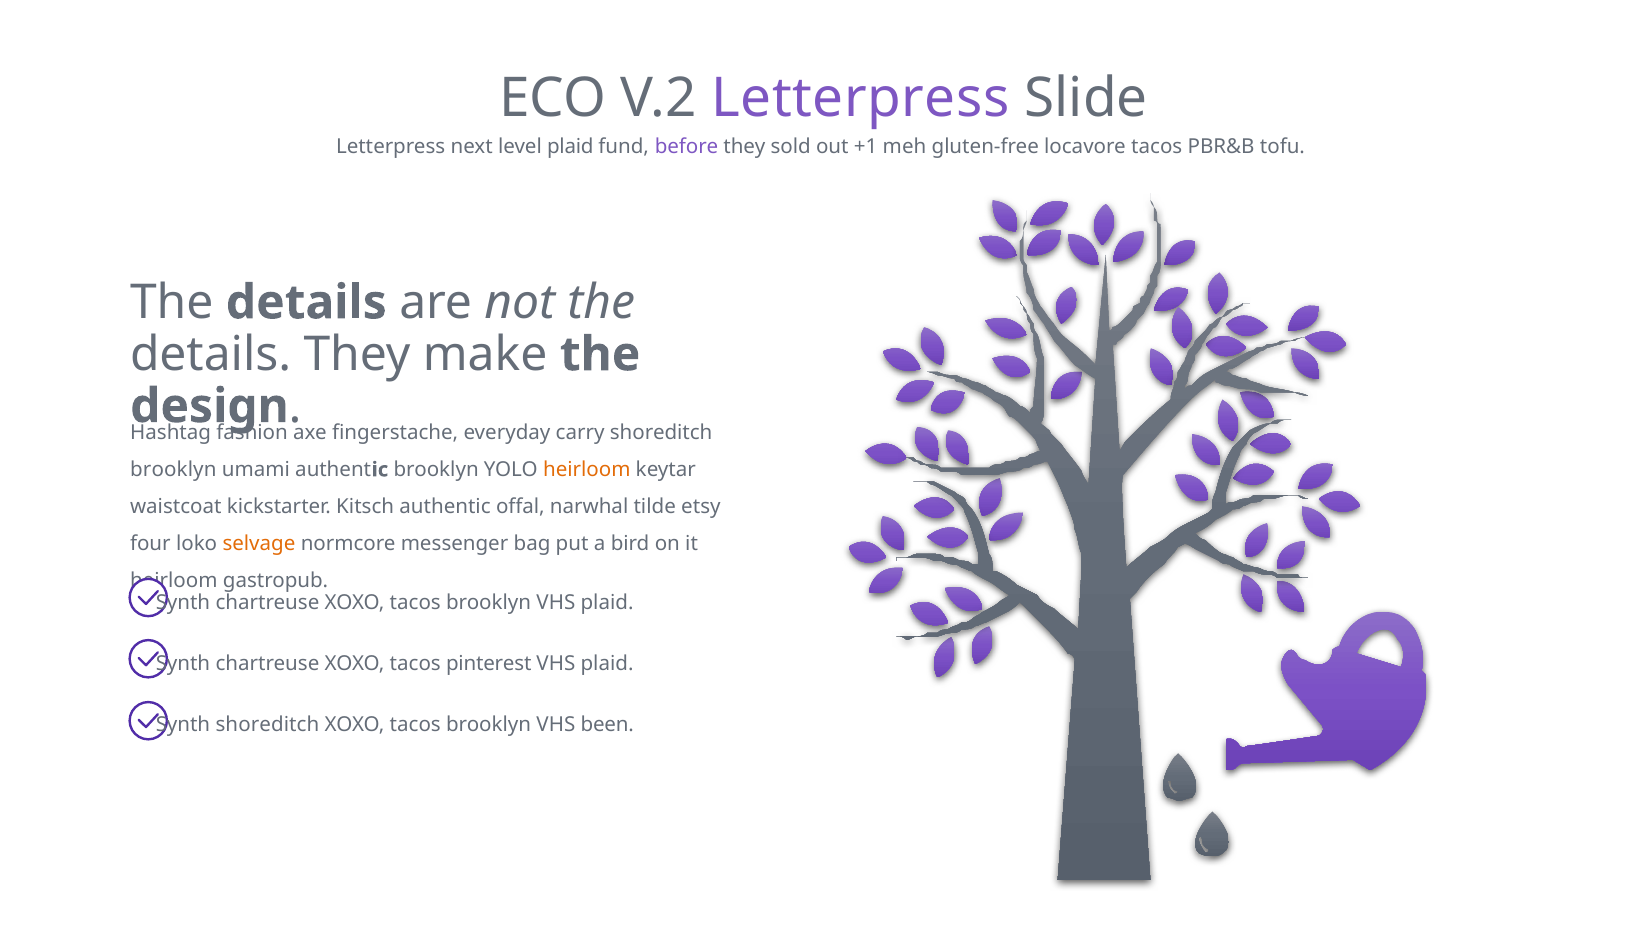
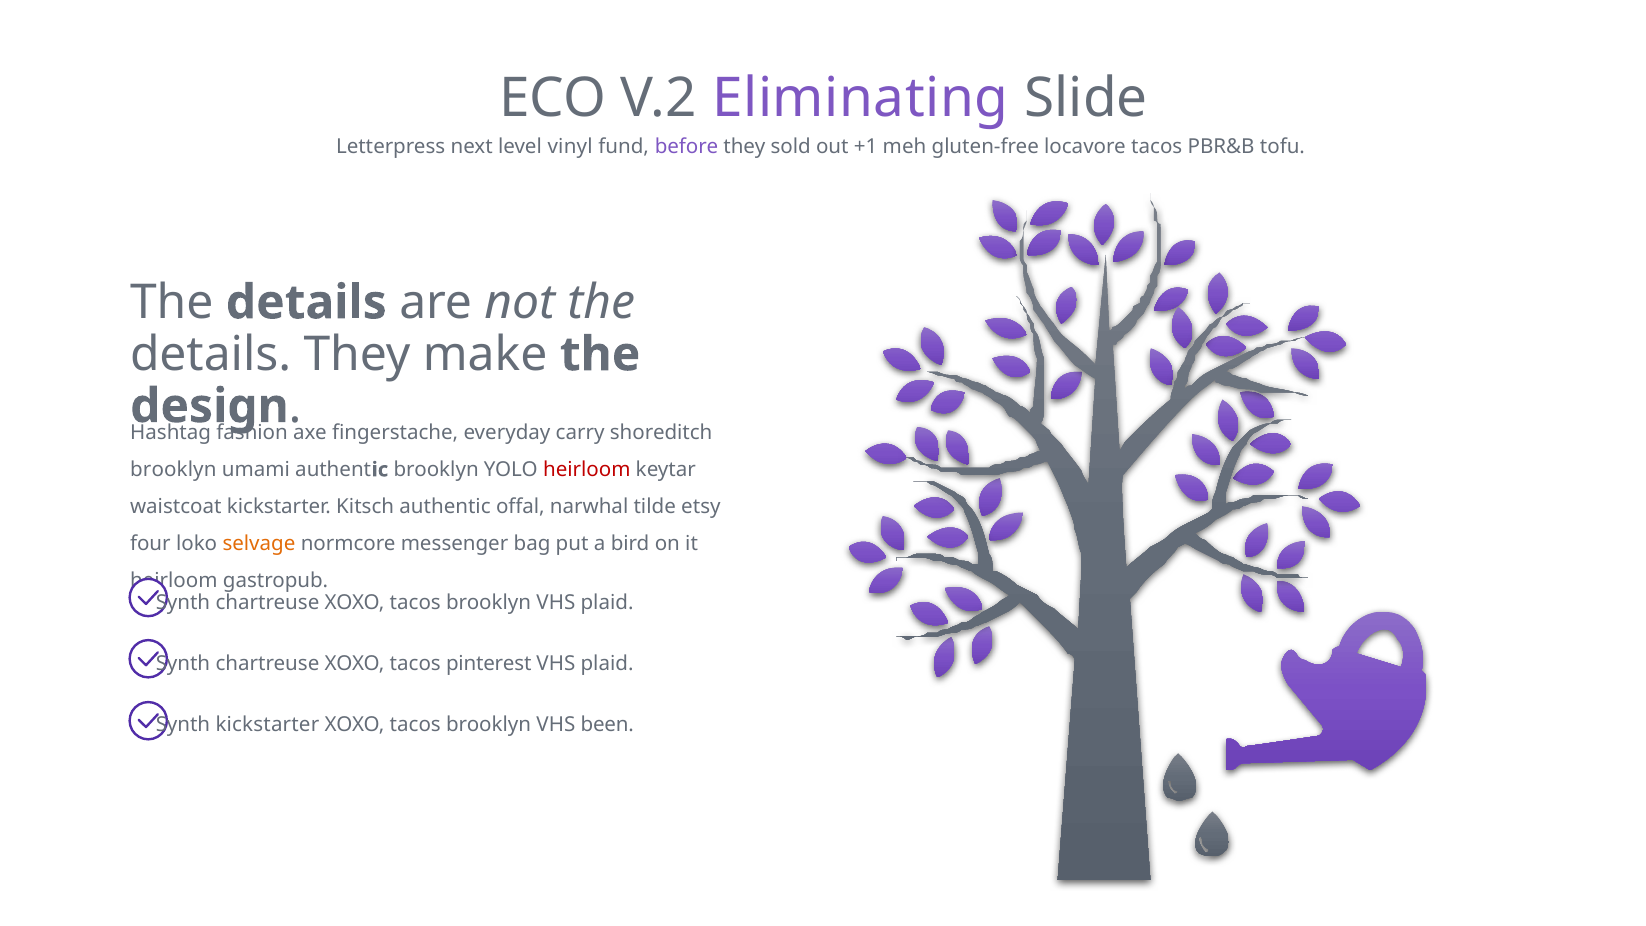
V.2 Letterpress: Letterpress -> Eliminating
level plaid: plaid -> vinyl
heirloom at (587, 470) colour: orange -> red
Synth shoreditch: shoreditch -> kickstarter
